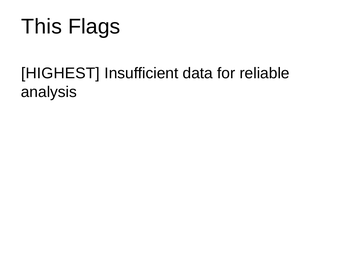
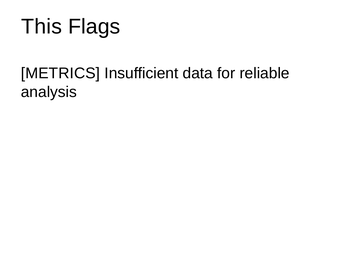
HIGHEST: HIGHEST -> METRICS
